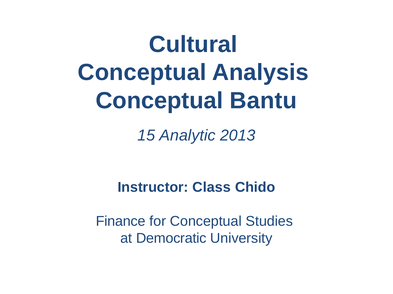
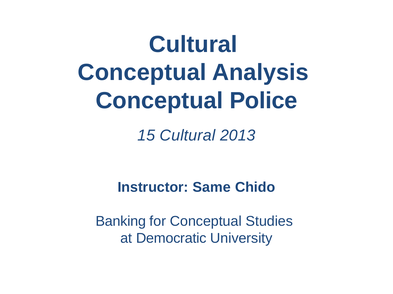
Bantu: Bantu -> Police
15 Analytic: Analytic -> Cultural
Class: Class -> Same
Finance: Finance -> Banking
